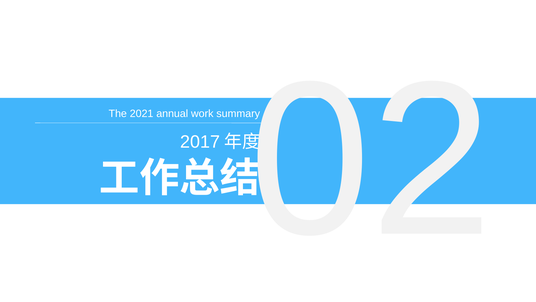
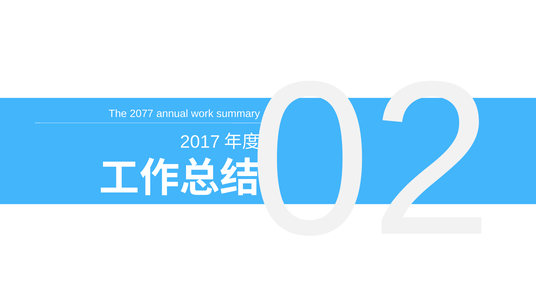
2021: 2021 -> 2077
